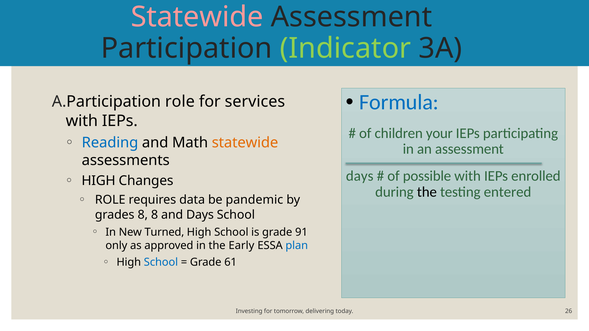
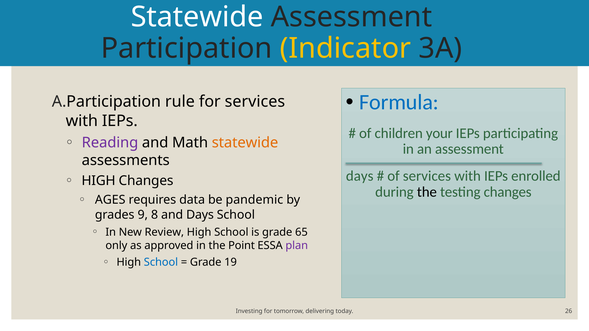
Statewide at (197, 17) colour: pink -> white
Indicator colour: light green -> yellow
role at (180, 102): role -> rule
Reading colour: blue -> purple
of possible: possible -> services
testing entered: entered -> changes
ROLE at (110, 200): ROLE -> AGES
grades 8: 8 -> 9
Turned: Turned -> Review
91: 91 -> 65
Early: Early -> Point
plan colour: blue -> purple
61: 61 -> 19
